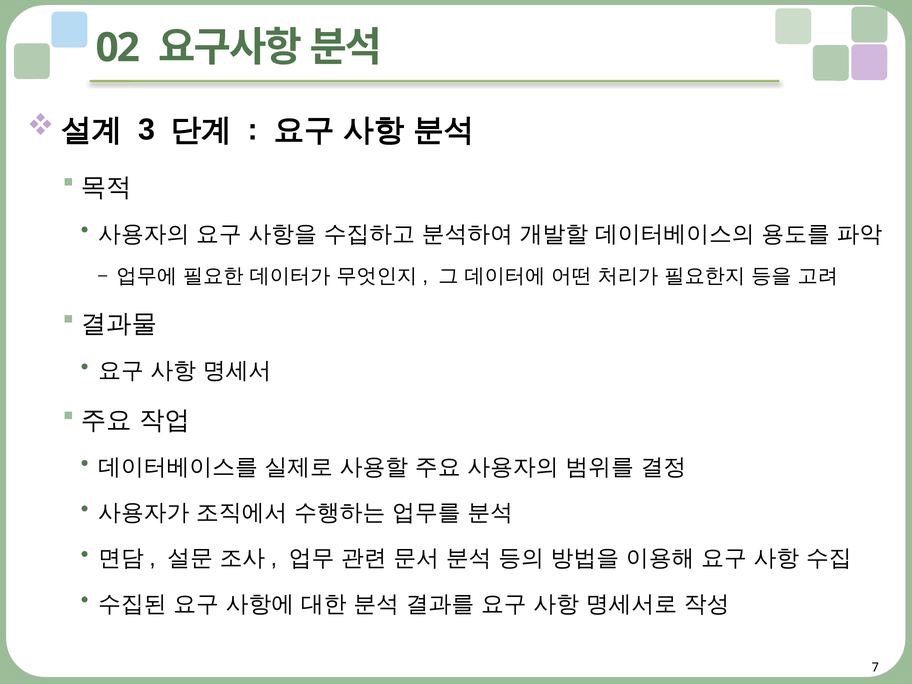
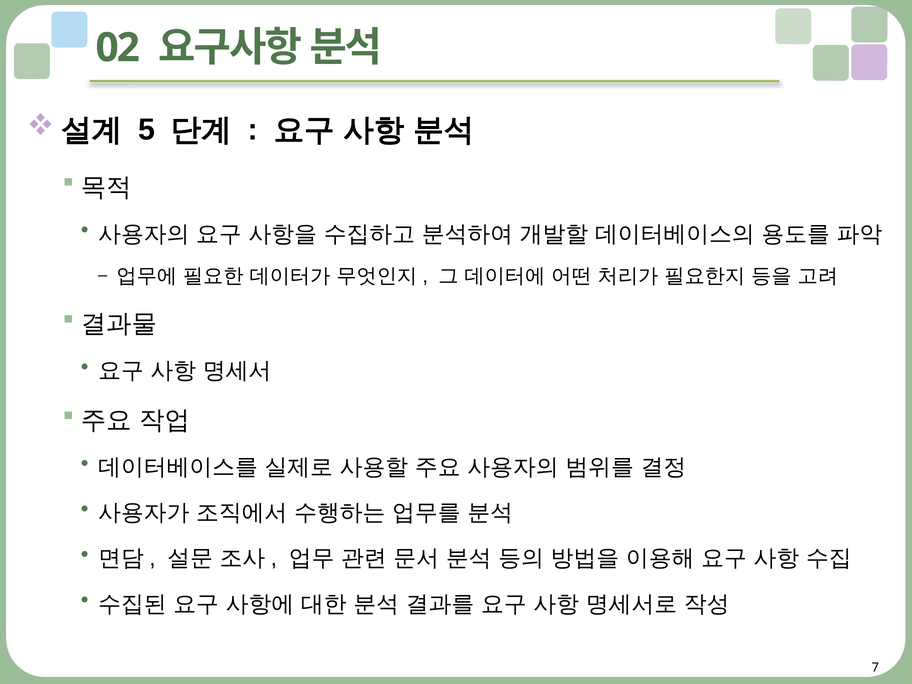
3: 3 -> 5
